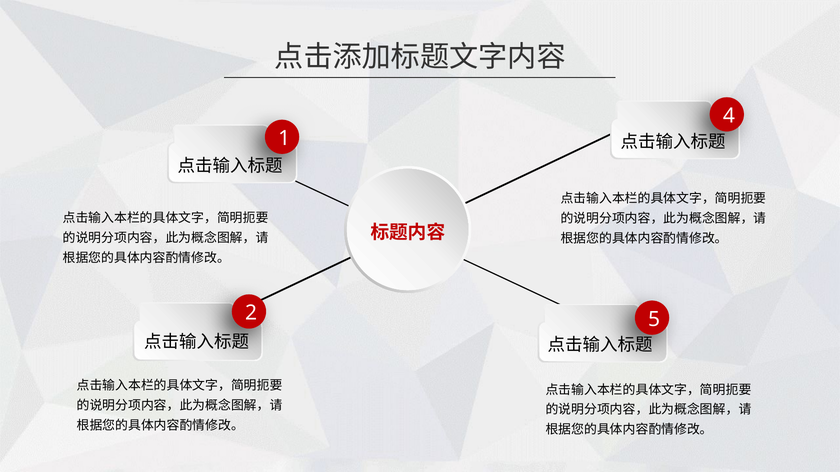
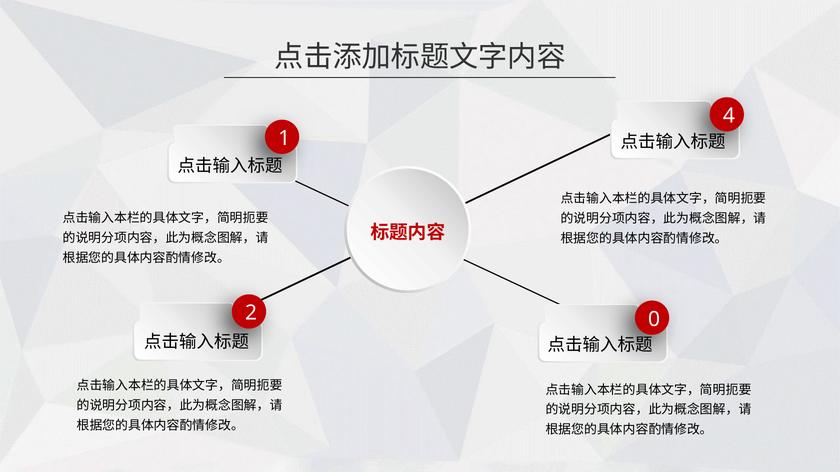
5: 5 -> 0
